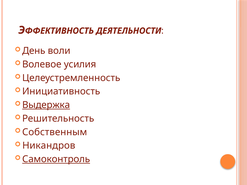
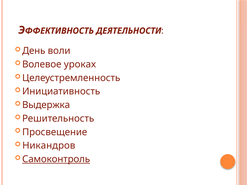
усилия: усилия -> уроках
Выдержка underline: present -> none
Собственным: Собственным -> Просвещение
